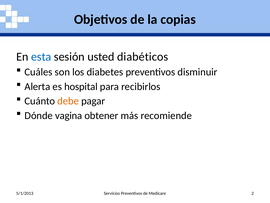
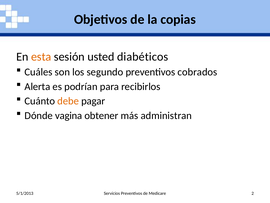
esta colour: blue -> orange
diabetes: diabetes -> segundo
disminuir: disminuir -> cobrados
hospital: hospital -> podrían
recomiende: recomiende -> administran
